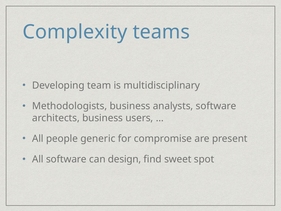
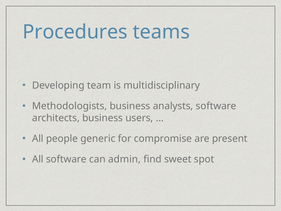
Complexity: Complexity -> Procedures
design: design -> admin
